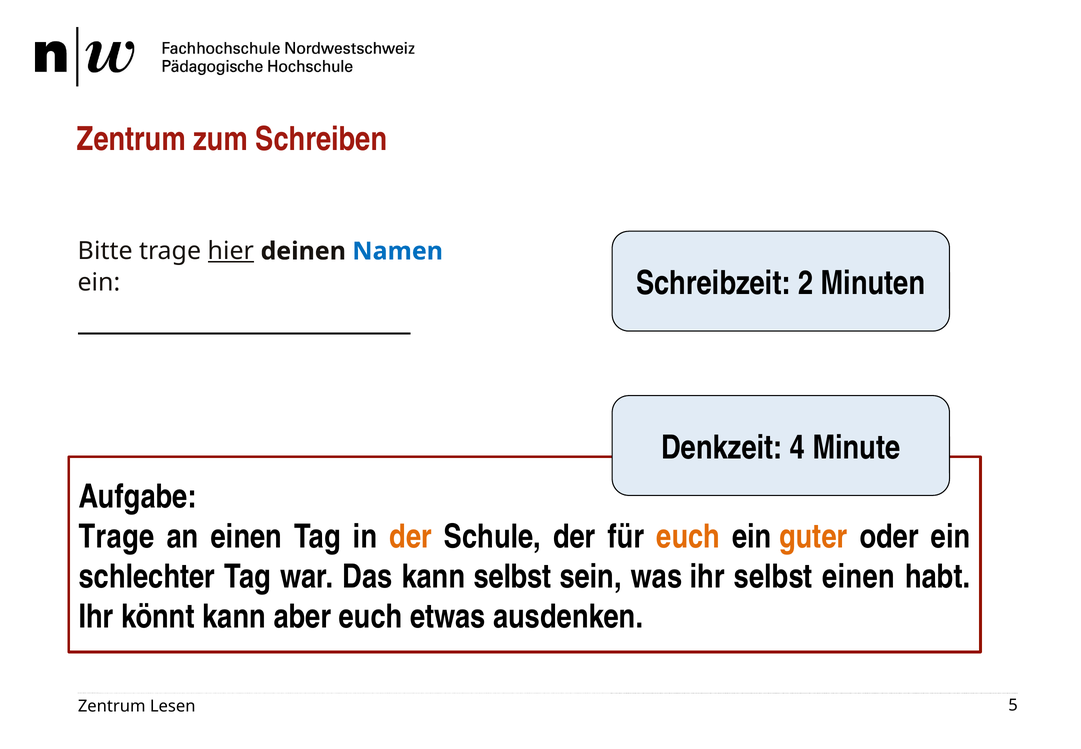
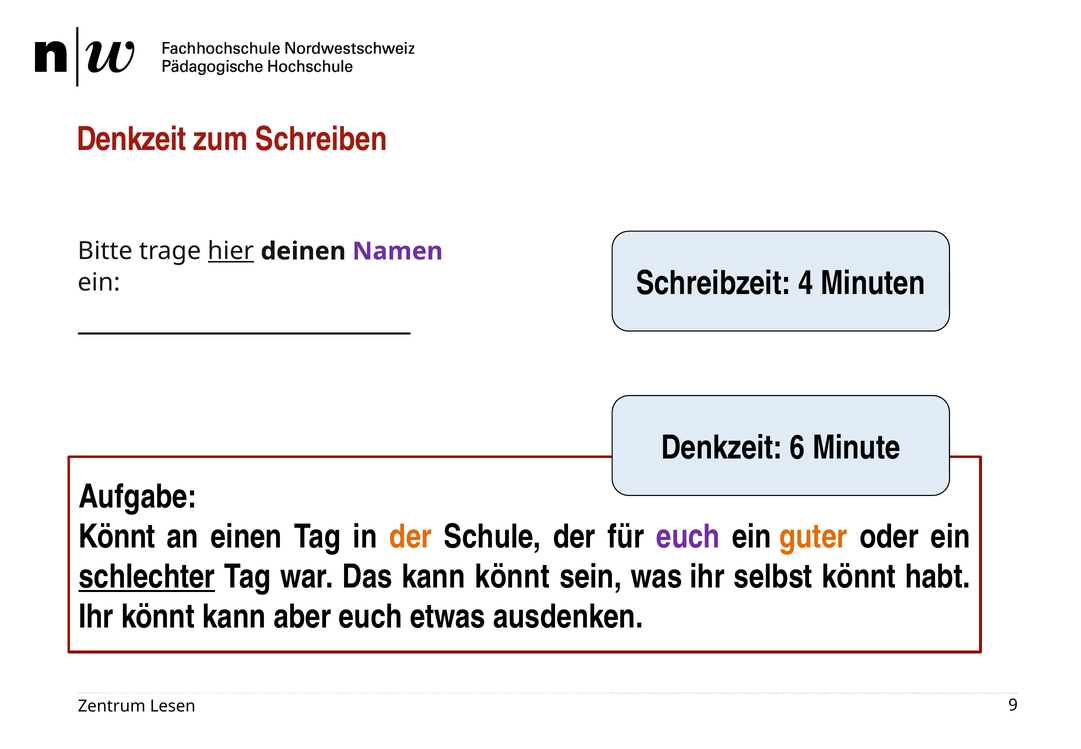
Zentrum at (131, 139): Zentrum -> Denkzeit
Namen colour: blue -> purple
2: 2 -> 4
4: 4 -> 6
Trage at (116, 536): Trage -> Könnt
euch at (688, 536) colour: orange -> purple
schlechter underline: none -> present
kann selbst: selbst -> könnt
selbst einen: einen -> könnt
5: 5 -> 9
